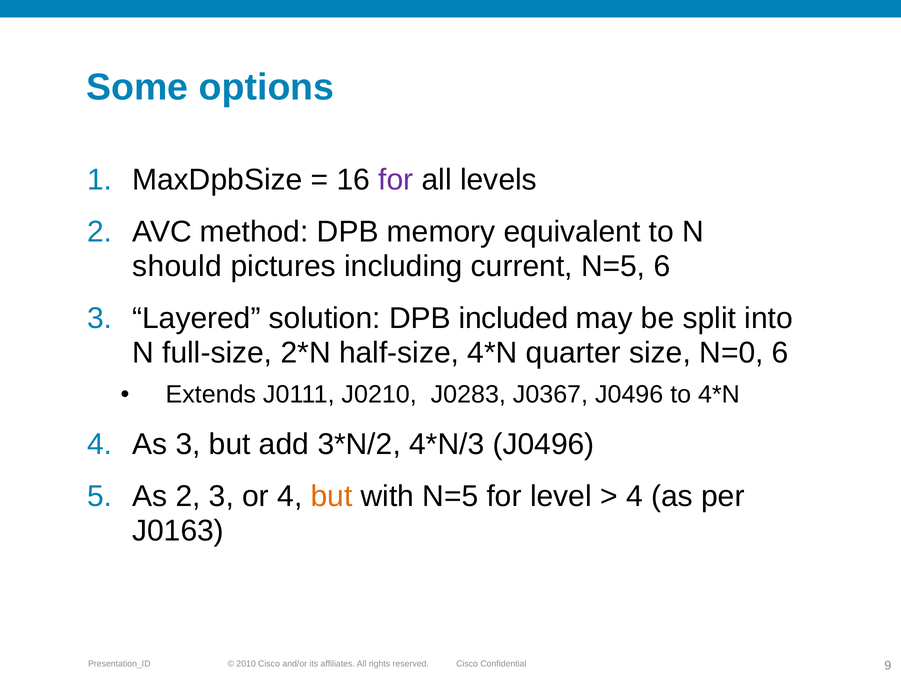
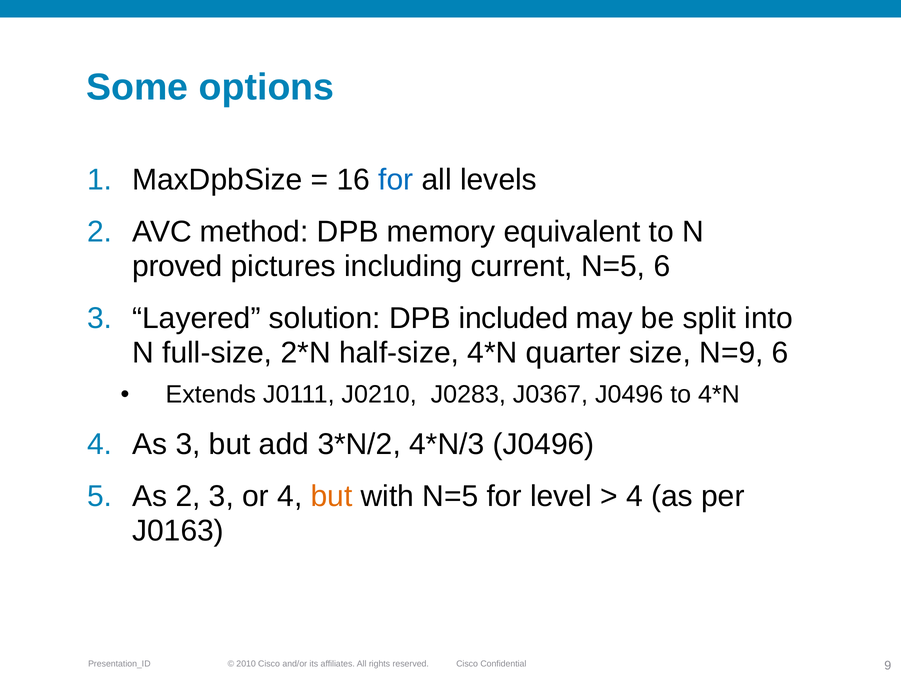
for at (396, 180) colour: purple -> blue
should: should -> proved
N=0: N=0 -> N=9
